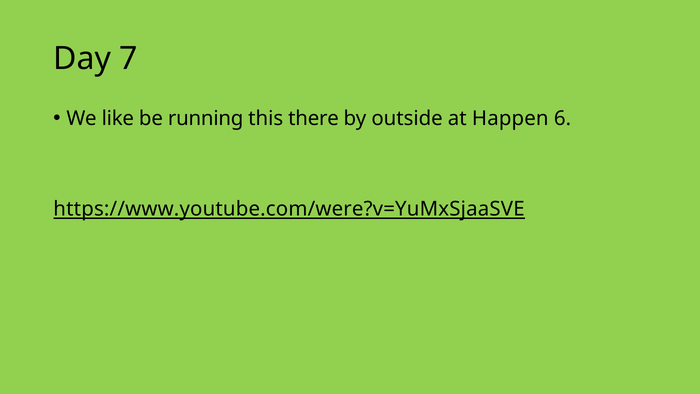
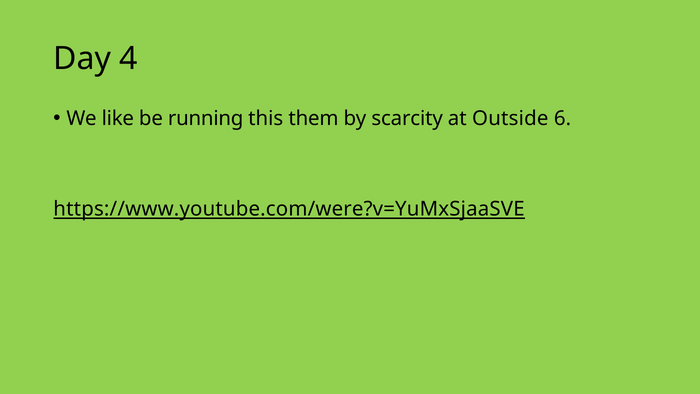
7: 7 -> 4
there: there -> them
outside: outside -> scarcity
Happen: Happen -> Outside
